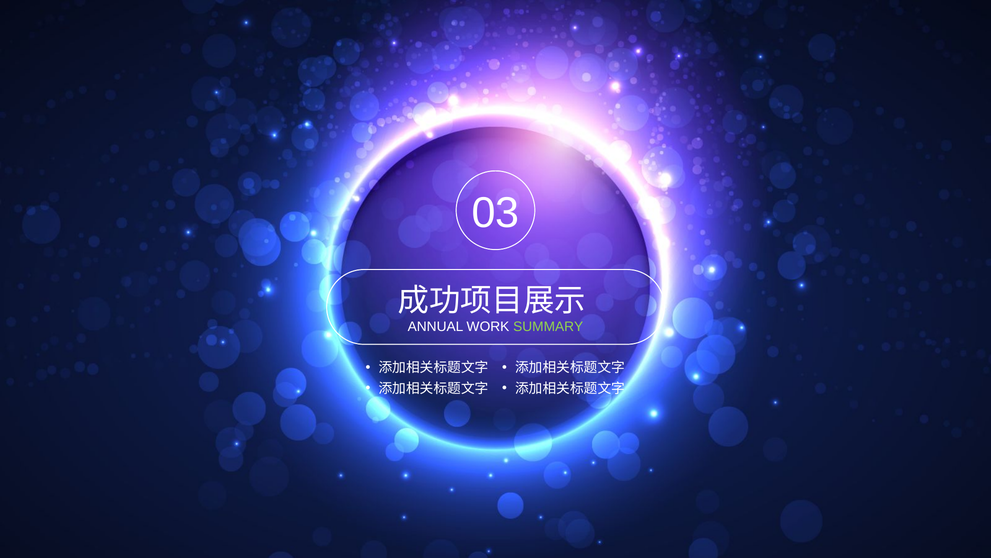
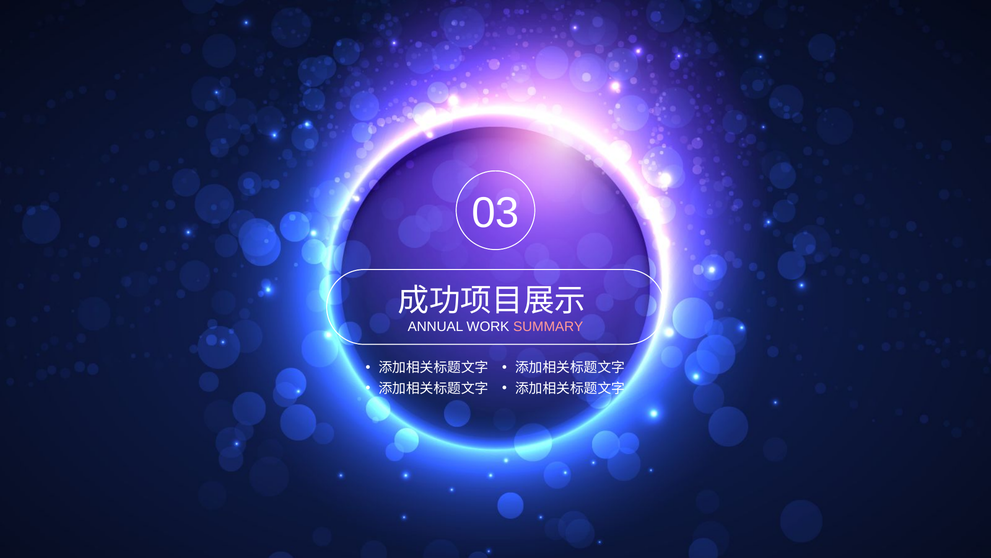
SUMMARY colour: light green -> pink
